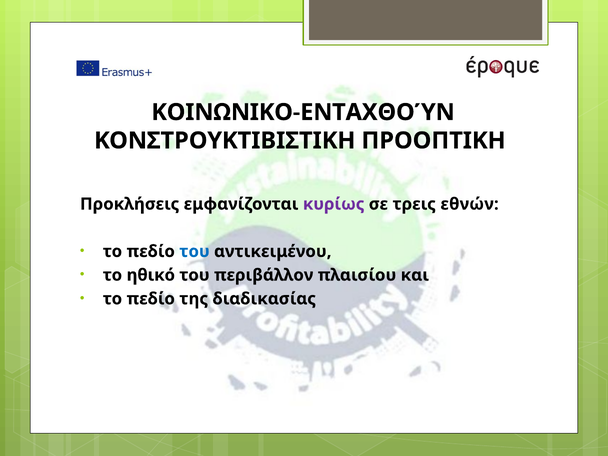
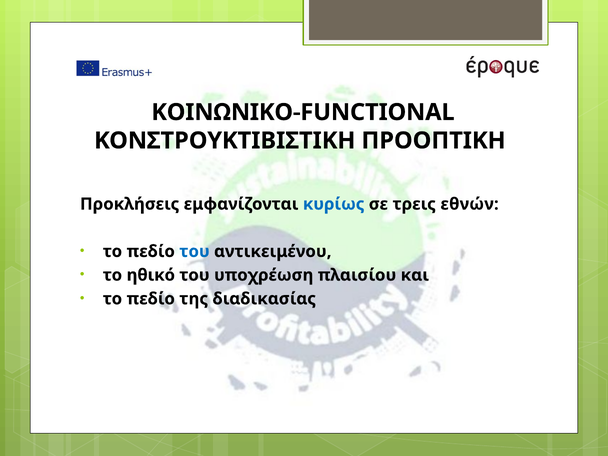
ΚΟΙΝΩΝΙΚΟ-ΕΝΤΑΧΘΟΎΝ: ΚΟΙΝΩΝΙΚΟ-ΕΝΤΑΧΘΟΎΝ -> ΚΟΙΝΩΝΙΚΟ-FUNCTIONAL
κυρίως colour: purple -> blue
περιβάλλον: περιβάλλον -> υποχρέωση
